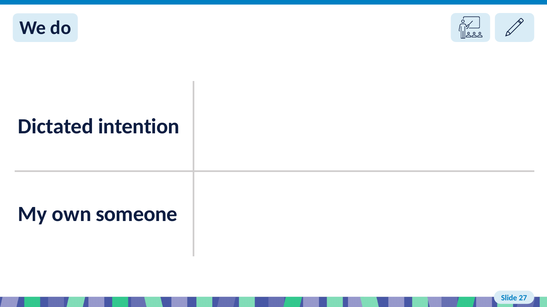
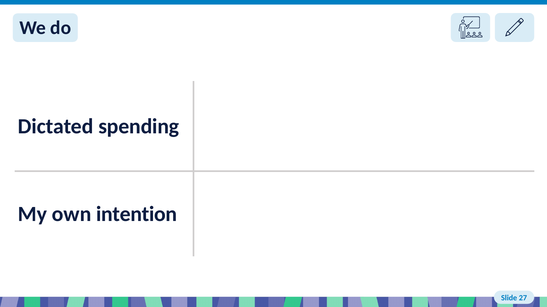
intention: intention -> spending
someone: someone -> intention
